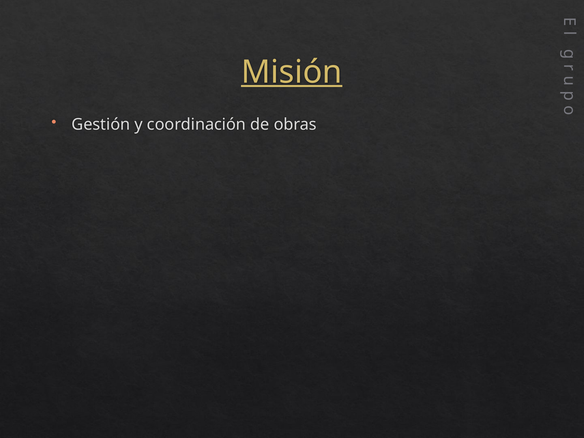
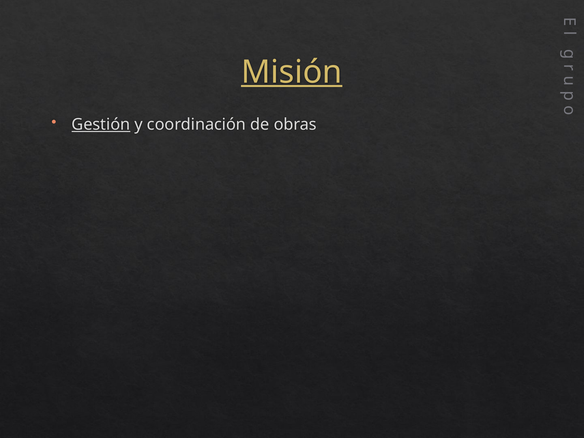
Gestión underline: none -> present
